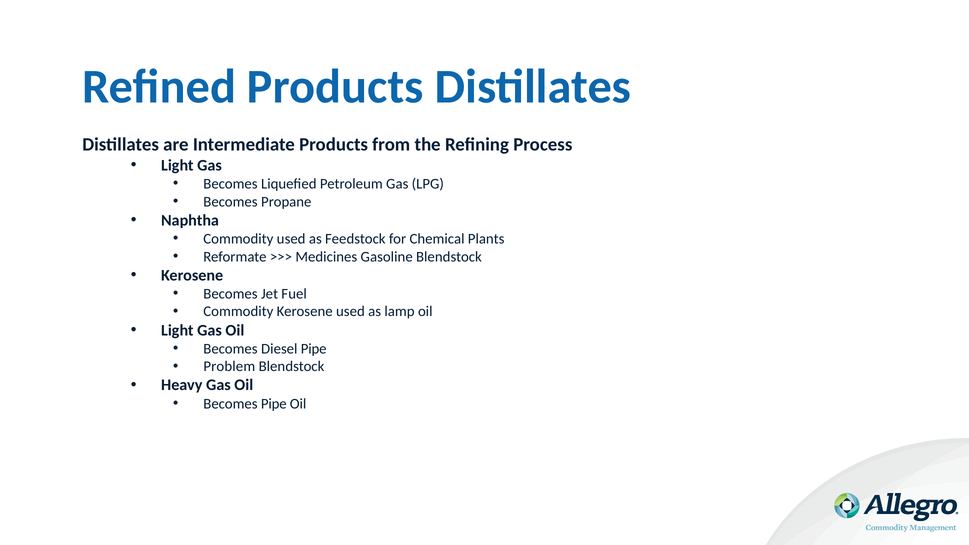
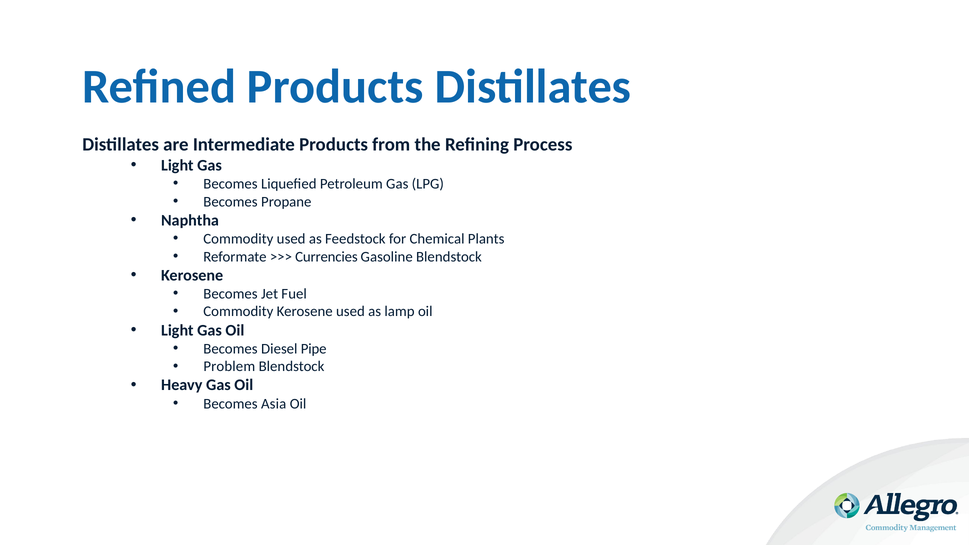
Medicines: Medicines -> Currencies
Becomes Pipe: Pipe -> Asia
